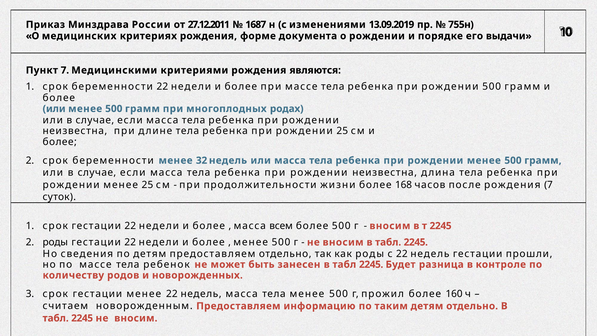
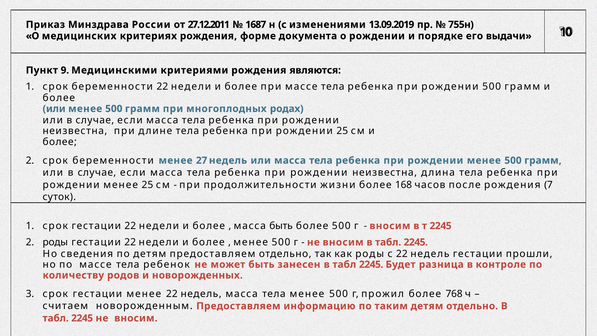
Пункт 7: 7 -> 9
32: 32 -> 27
масса всем: всем -> быть
160: 160 -> 768
